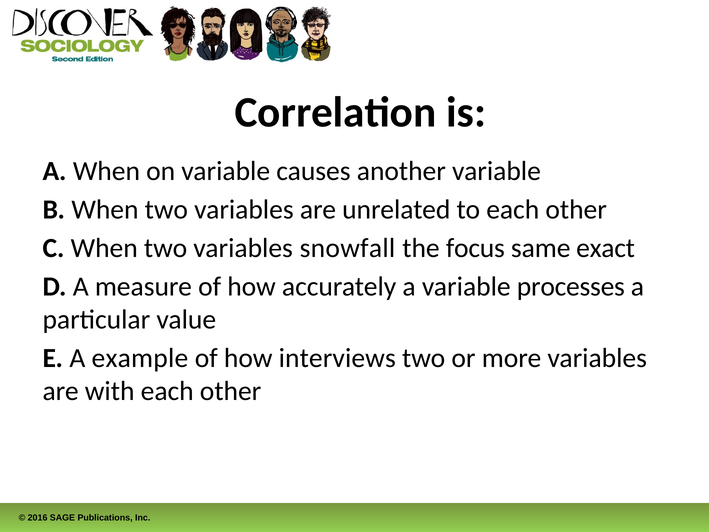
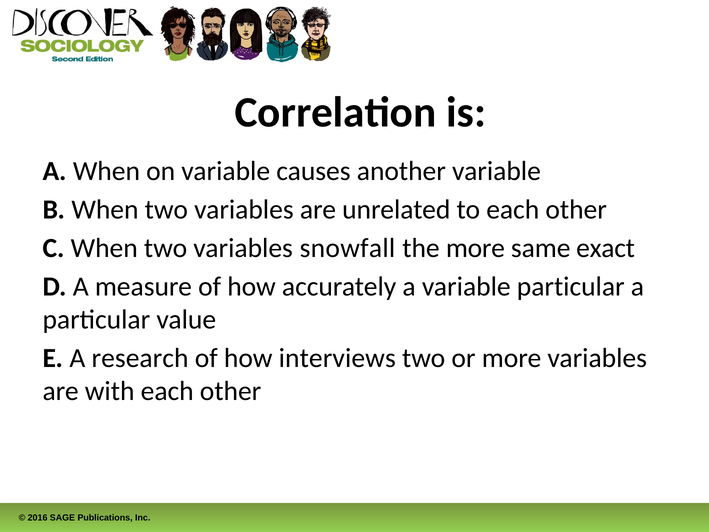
the focus: focus -> more
variable processes: processes -> particular
example: example -> research
